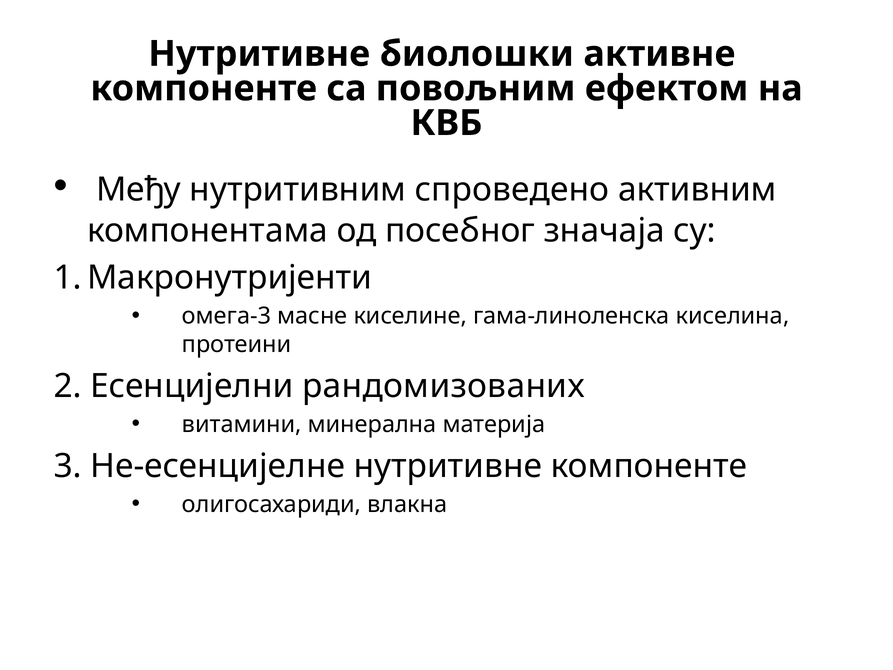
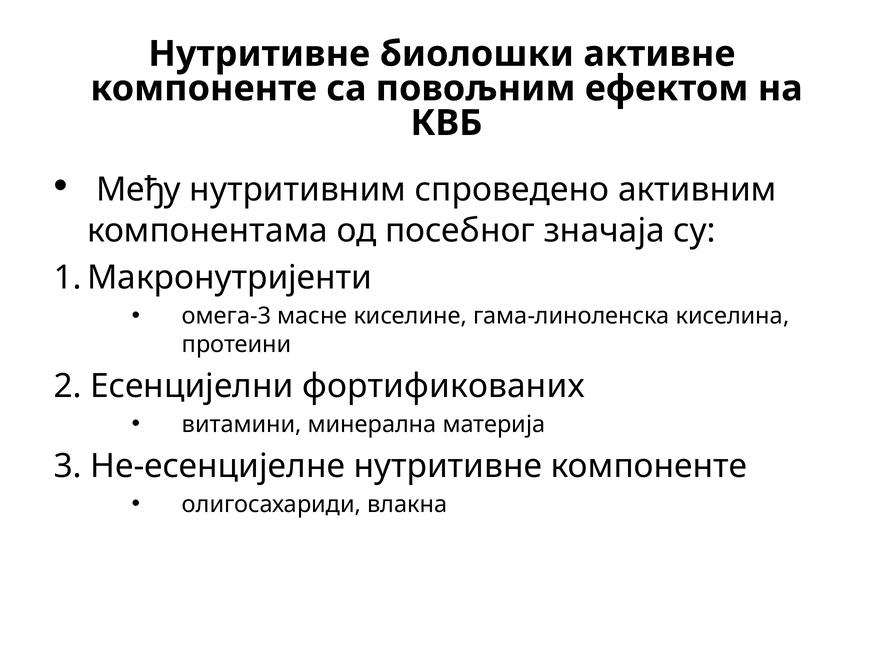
рандомизованих: рандомизованих -> фортификованих
